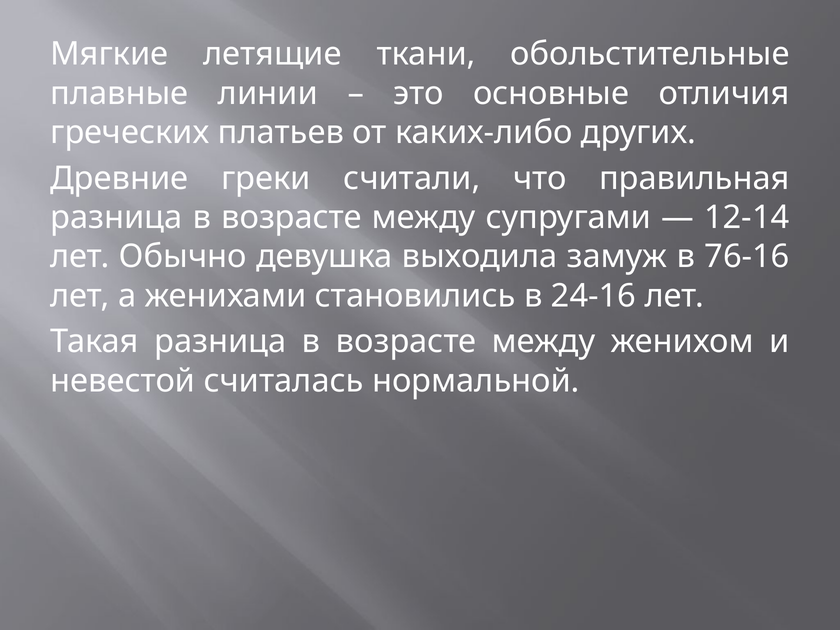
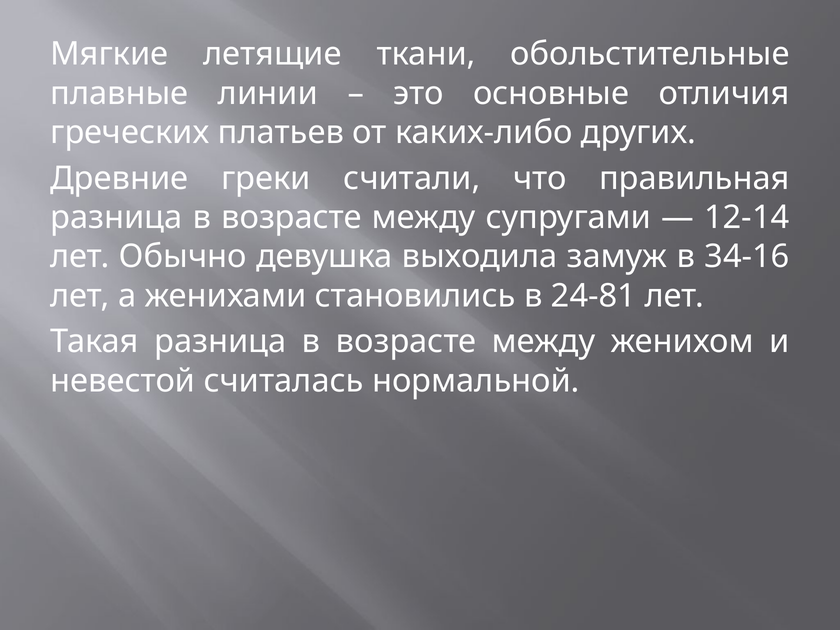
76-16: 76-16 -> 34-16
24-16: 24-16 -> 24-81
